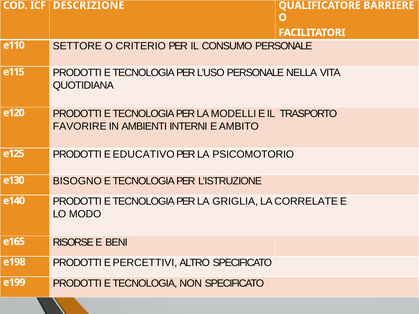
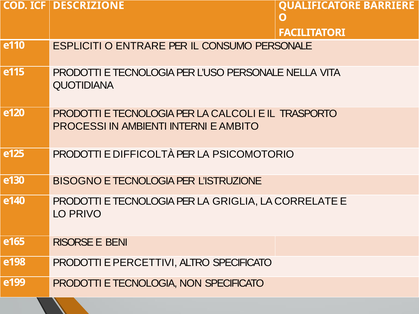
SETTORE: SETTORE -> ESPLICITI
CRITERIO: CRITERIO -> ENTRARE
MODELLI: MODELLI -> CALCOLI
FAVORIRE: FAVORIRE -> PROCESSI
EDUCATIVO: EDUCATIVO -> DIFFICOLTÀ
MODO: MODO -> PRIVO
